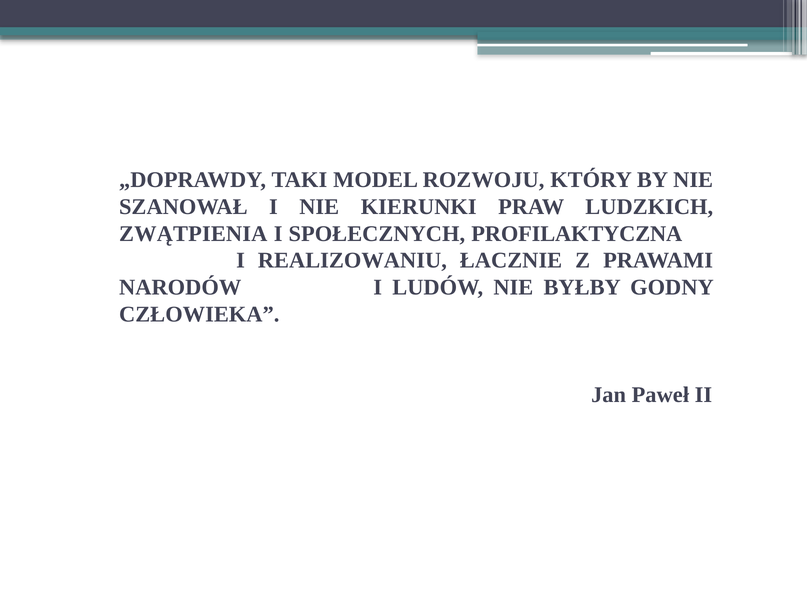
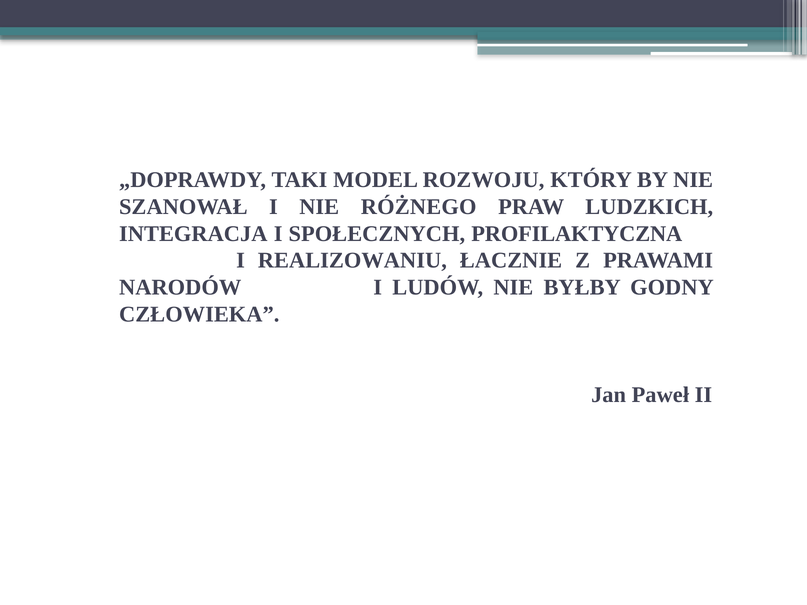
KIERUNKI: KIERUNKI -> RÓŻNEGO
ZWĄTPIENIA: ZWĄTPIENIA -> INTEGRACJA
